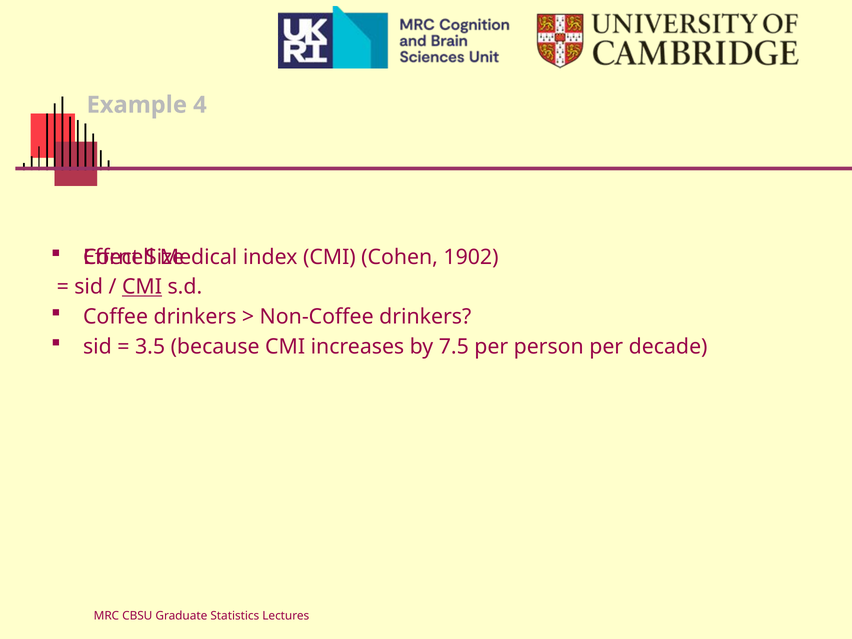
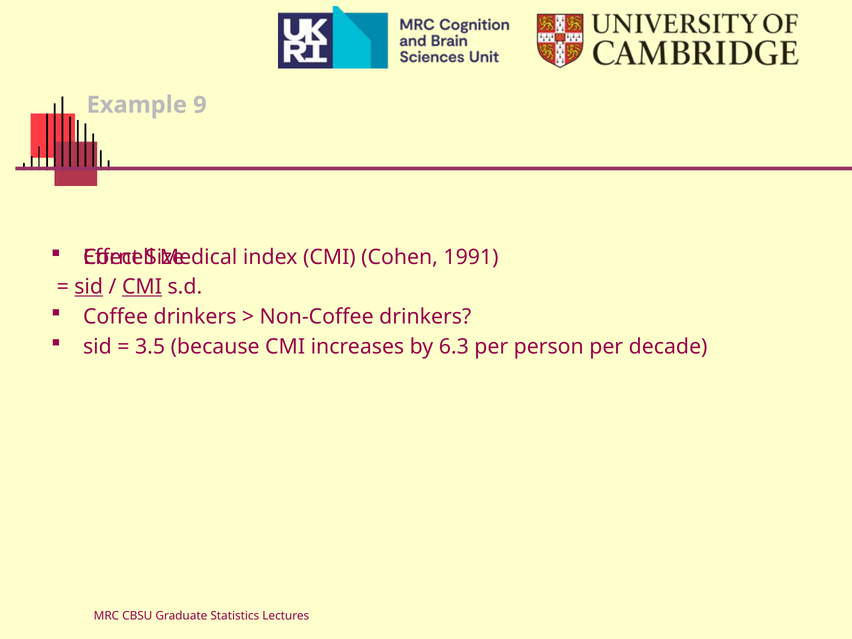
4: 4 -> 9
1902: 1902 -> 1991
sid at (89, 287) underline: none -> present
7.5: 7.5 -> 6.3
